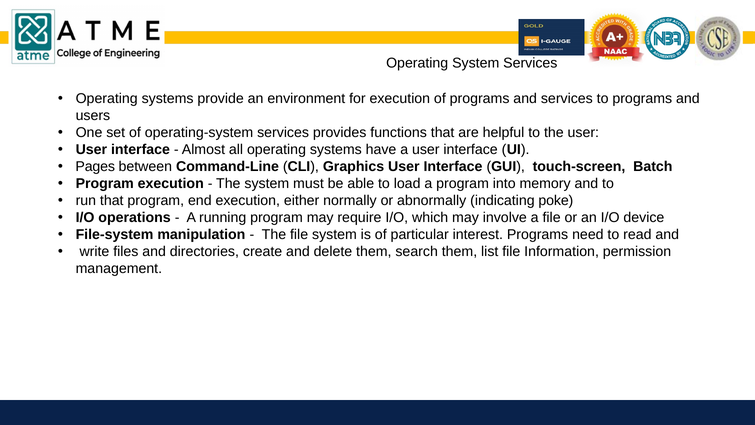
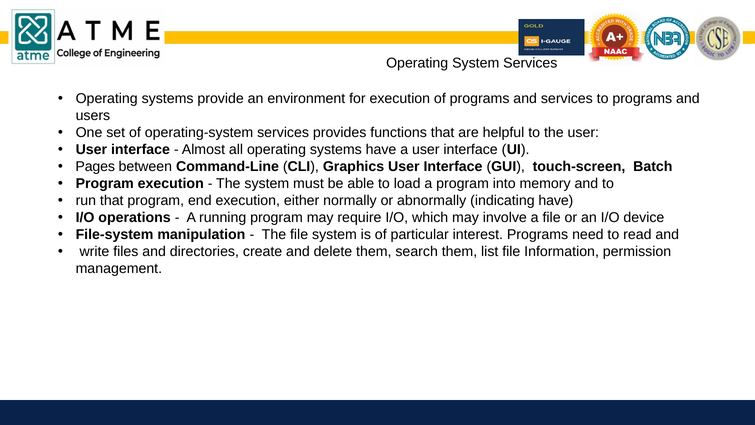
indicating poke: poke -> have
